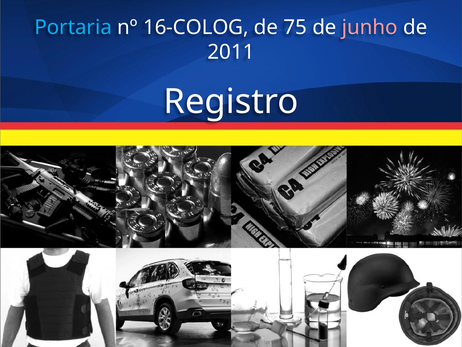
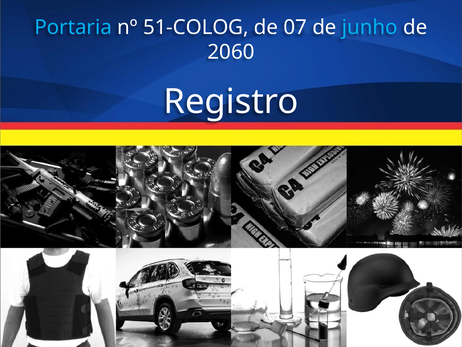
16-COLOG: 16-COLOG -> 51-COLOG
75: 75 -> 07
junho colour: pink -> light blue
2011: 2011 -> 2060
